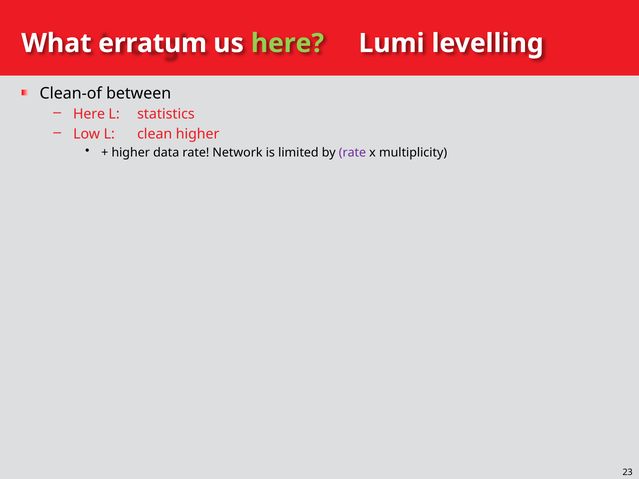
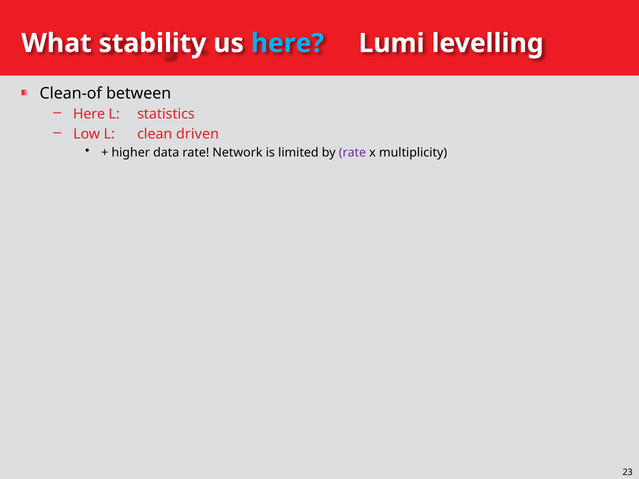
erratum: erratum -> stability
here at (287, 43) colour: light green -> light blue
clean higher: higher -> driven
